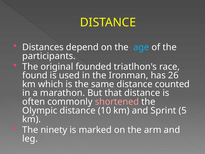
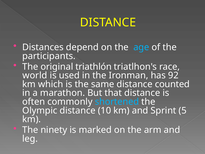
founded: founded -> triathlón
found: found -> world
26: 26 -> 92
shortened colour: pink -> light blue
